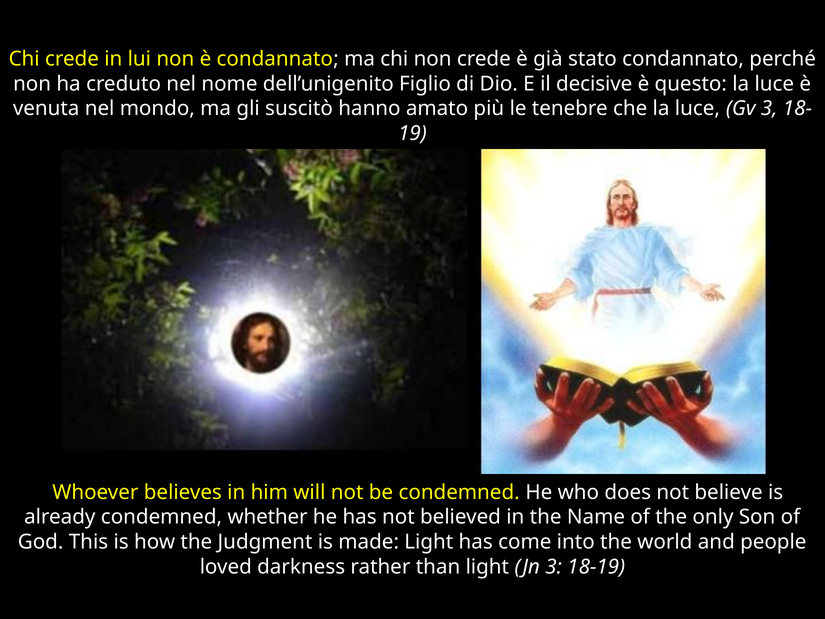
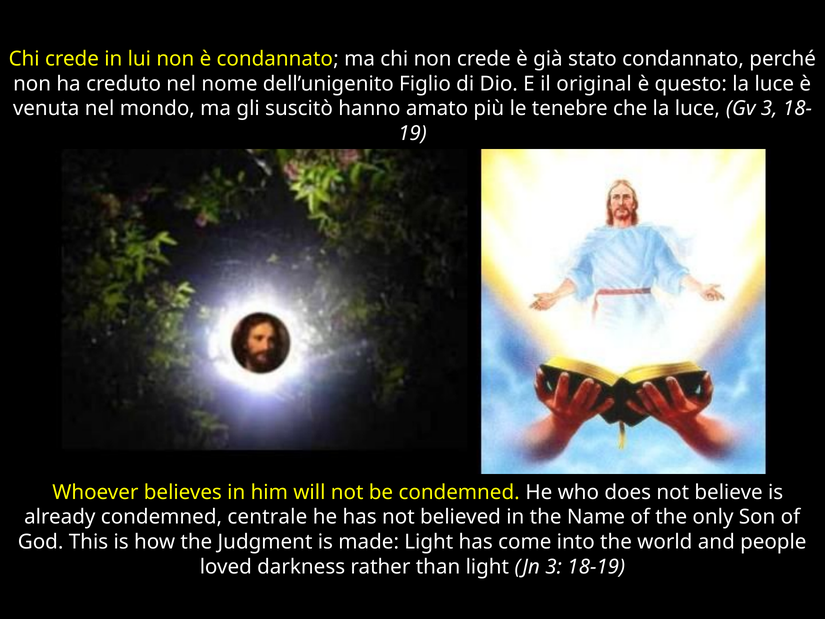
decisive: decisive -> original
whether: whether -> centrale
